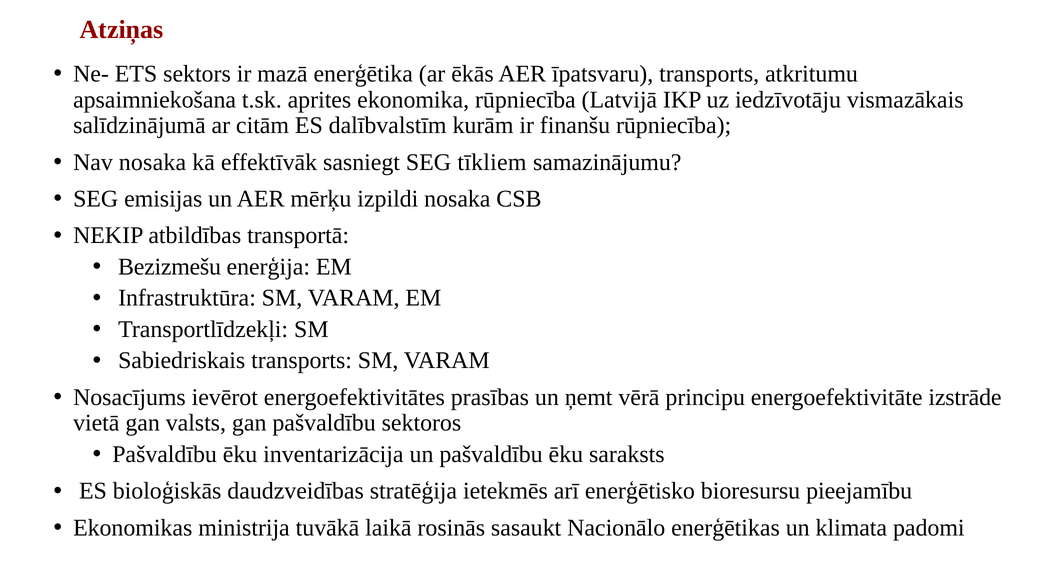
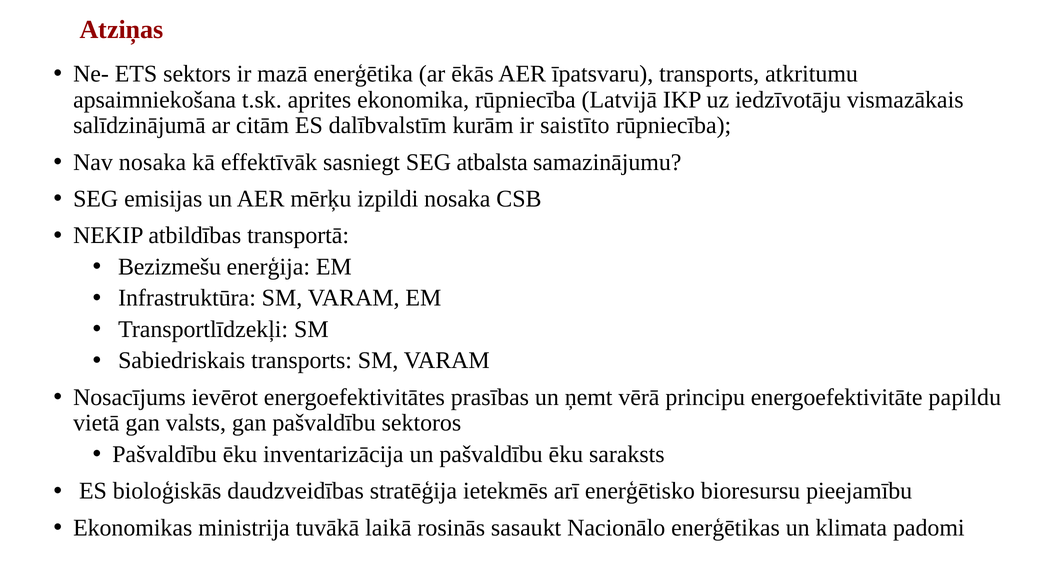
finanšu: finanšu -> saistīto
tīkliem: tīkliem -> atbalsta
izstrāde: izstrāde -> papildu
